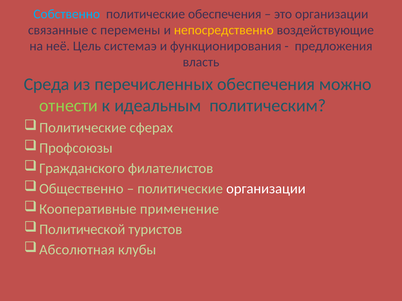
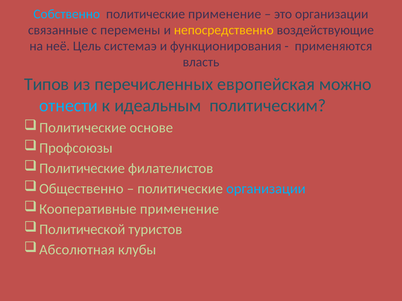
политические обеспечения: обеспечения -> применение
предложения: предложения -> применяются
Среда: Среда -> Типов
перечисленных обеспечения: обеспечения -> европейская
отнести colour: light green -> light blue
сферах: сферах -> основе
Гражданского at (82, 169): Гражданского -> Политические
организации at (266, 189) colour: white -> light blue
